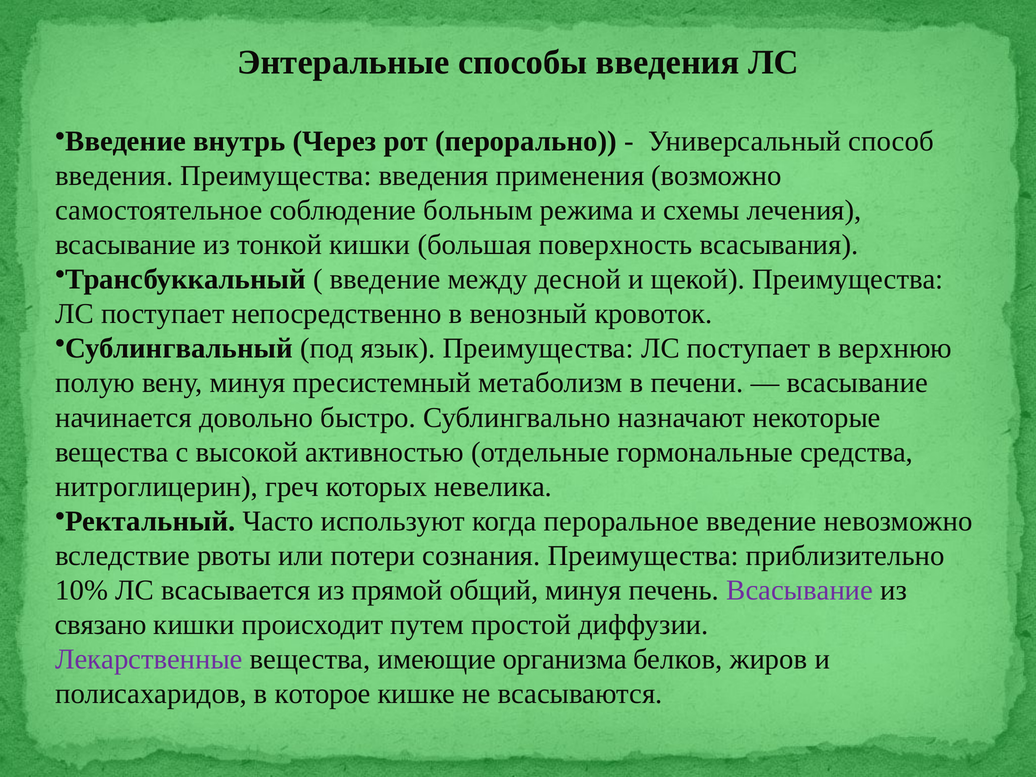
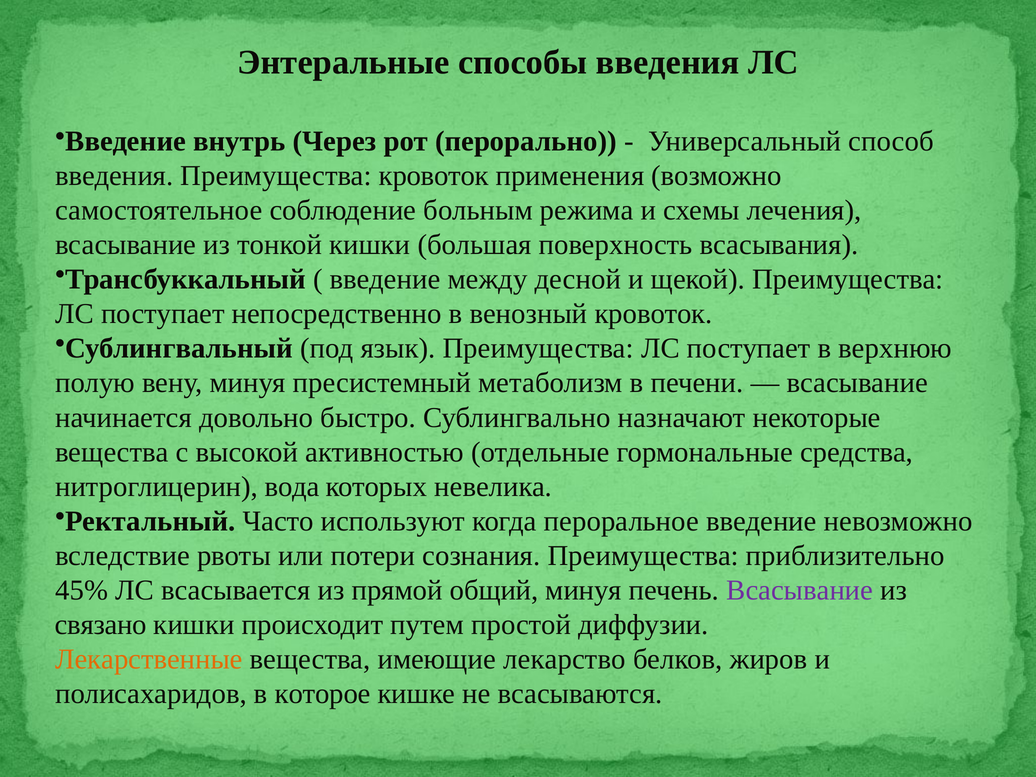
Преимущества введения: введения -> кровоток
греч: греч -> вода
10%: 10% -> 45%
Лекарственные colour: purple -> orange
организма: организма -> лекарство
